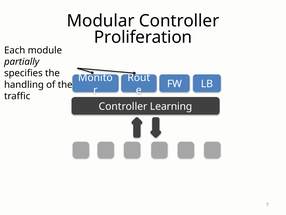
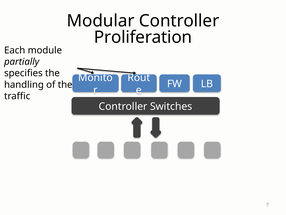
Learning: Learning -> Switches
